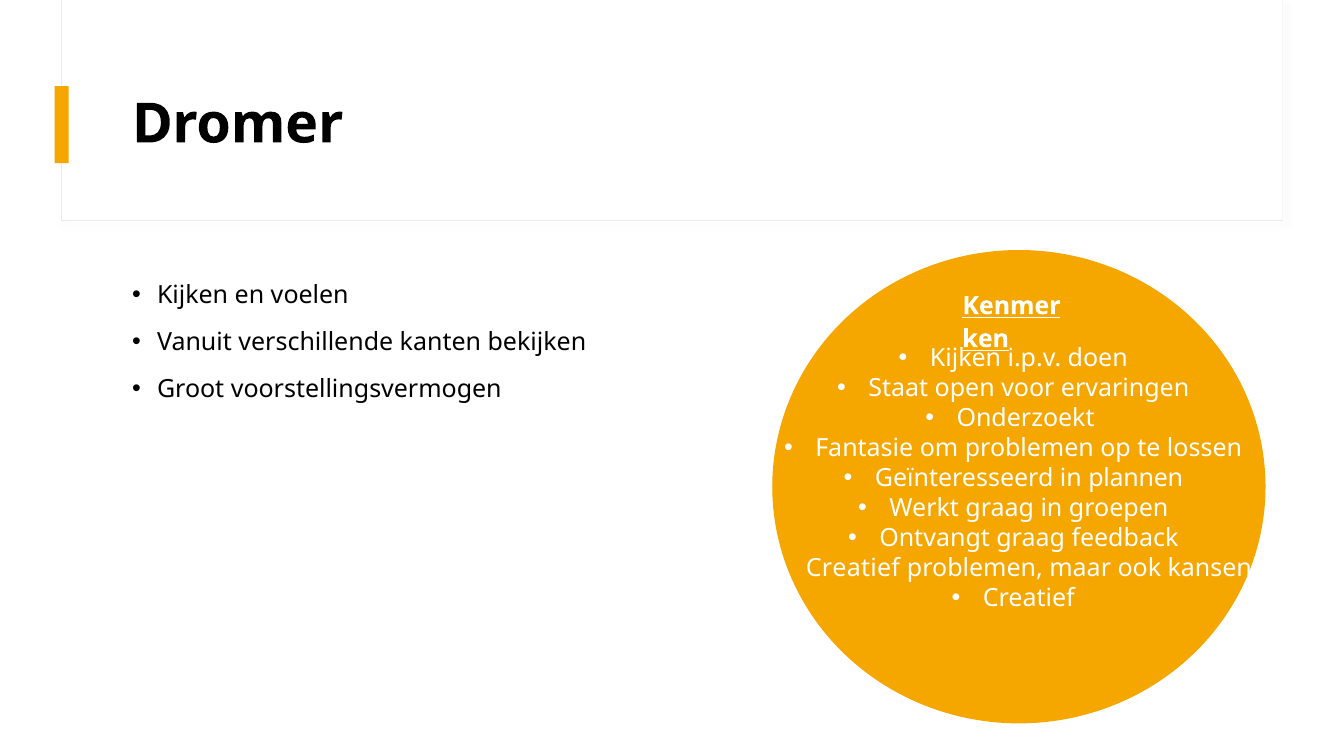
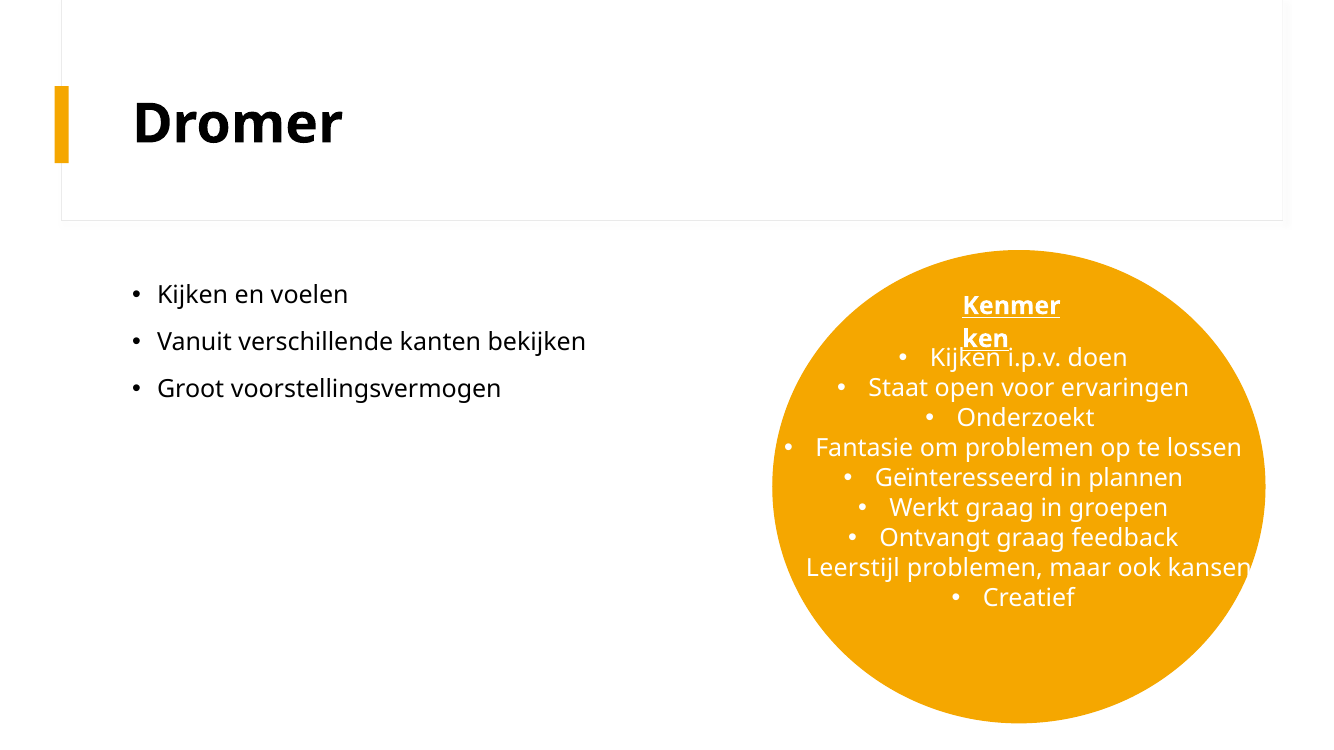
Creatief at (853, 569): Creatief -> Leerstijl
